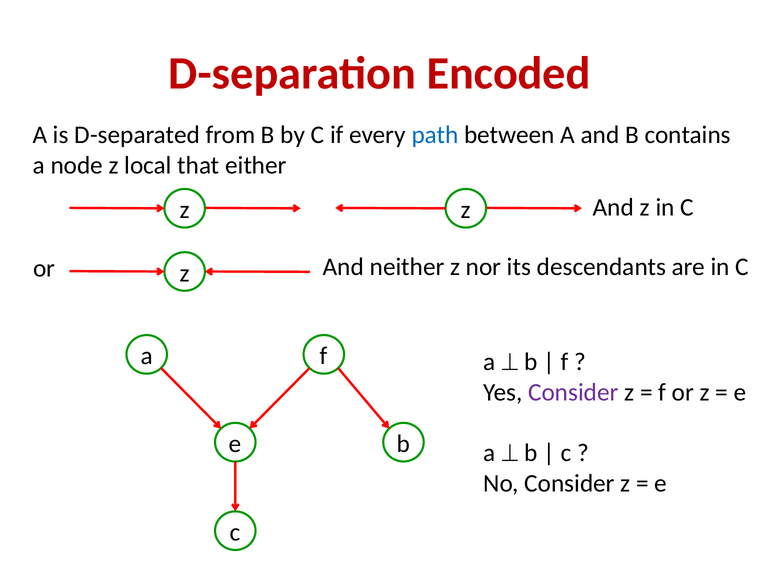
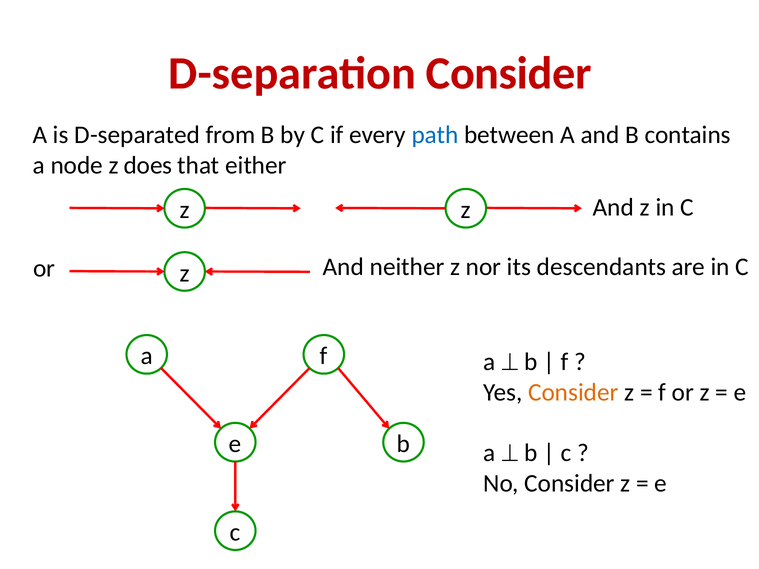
D-separation Encoded: Encoded -> Consider
local: local -> does
Consider at (573, 393) colour: purple -> orange
